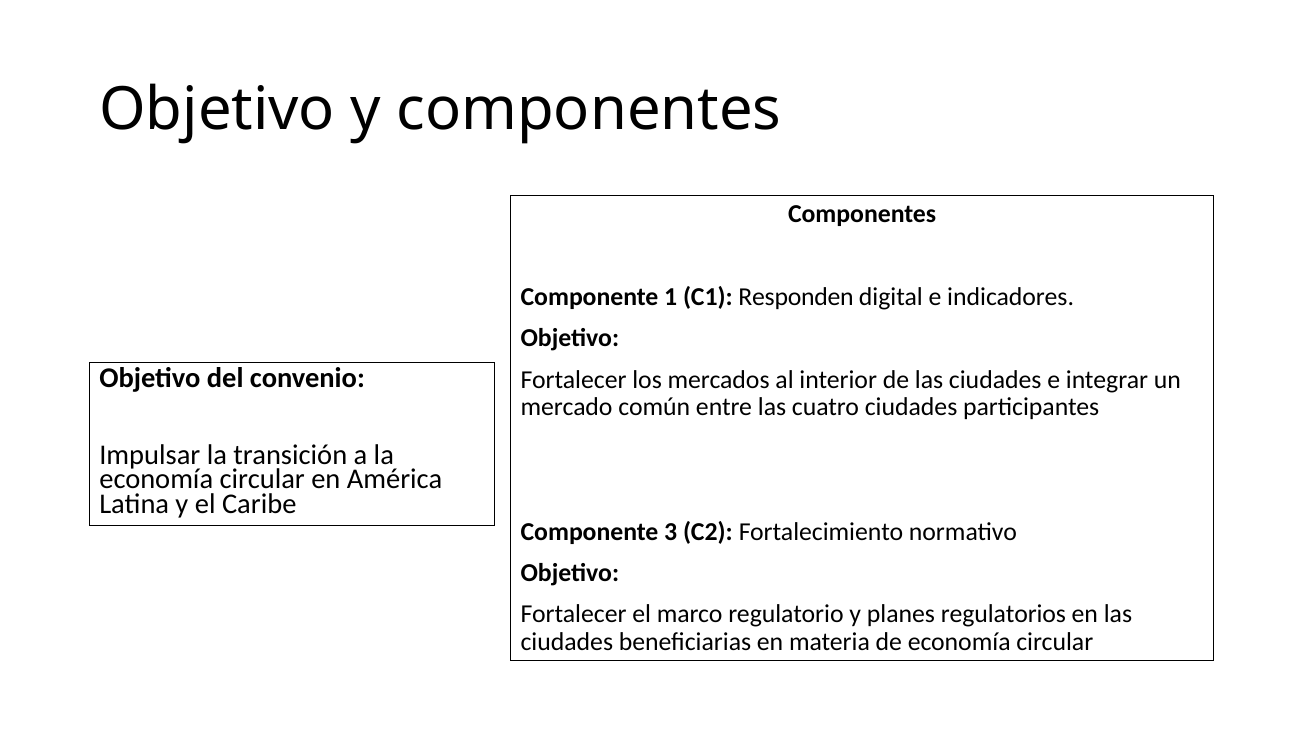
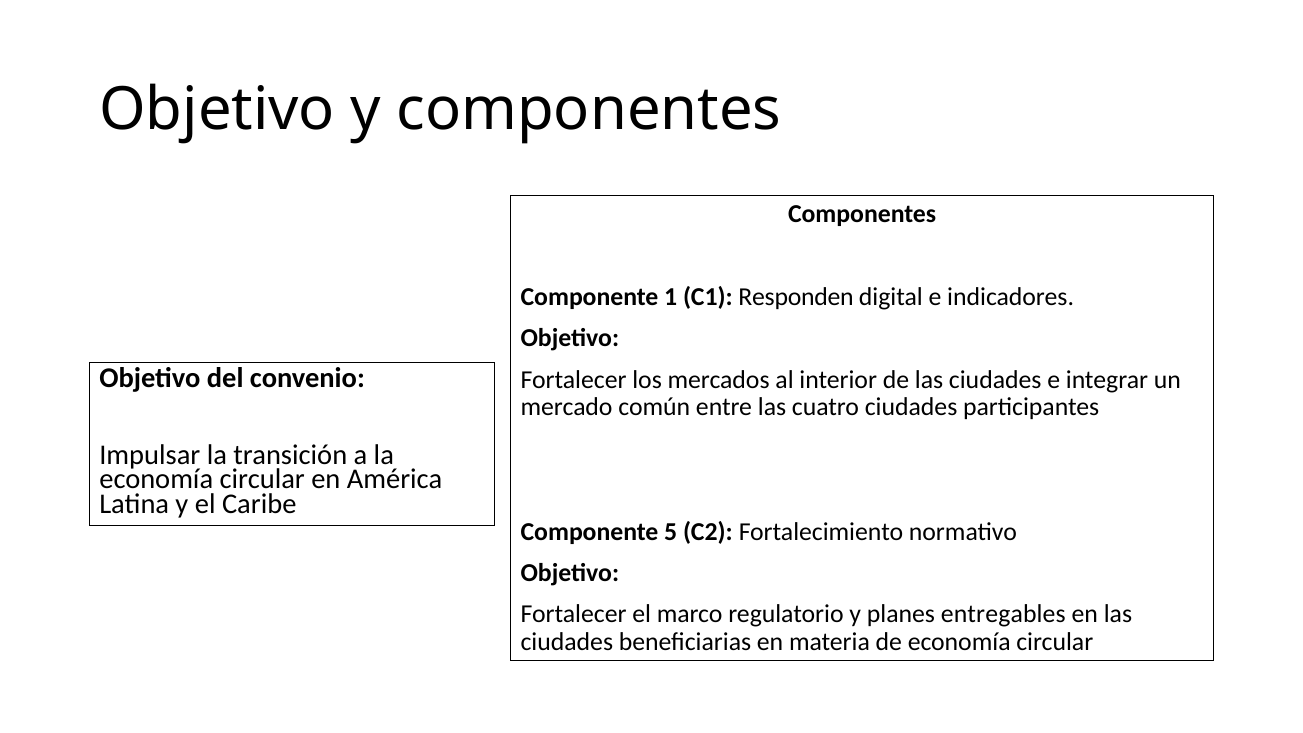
3: 3 -> 5
regulatorios: regulatorios -> entregables
